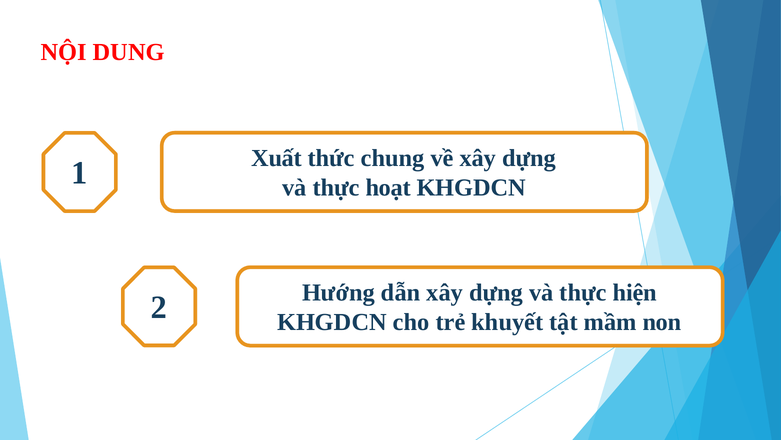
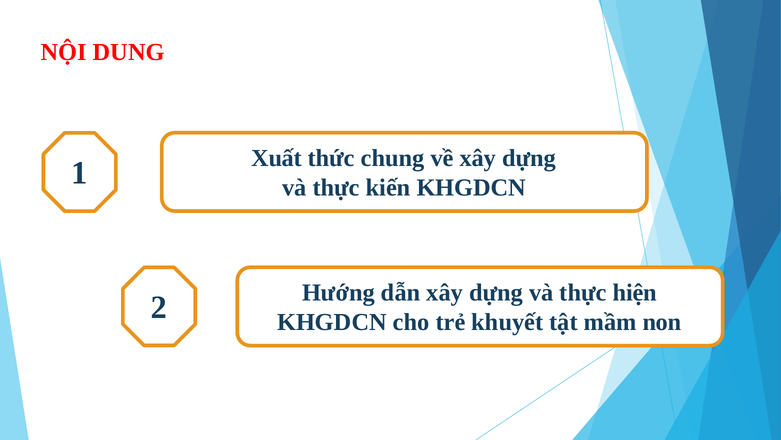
hoạt: hoạt -> kiến
